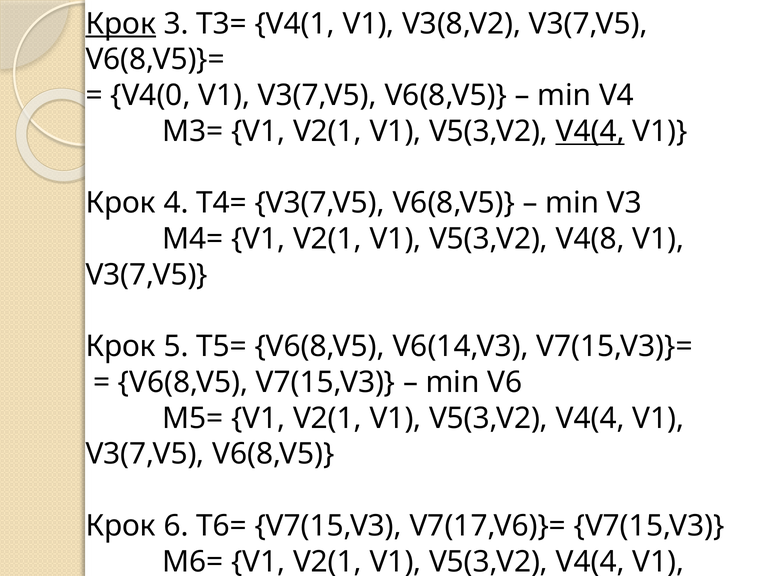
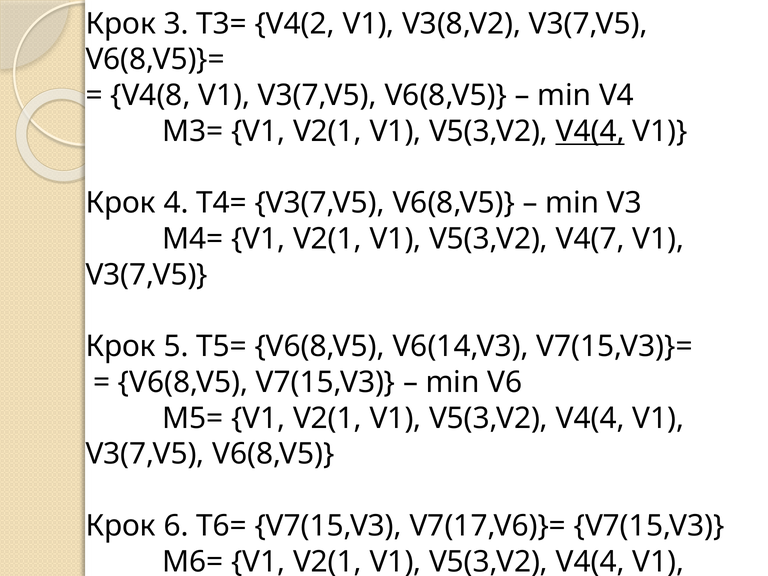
Крок at (121, 24) underline: present -> none
V4(1: V4(1 -> V4(2
V4(0: V4(0 -> V4(8
V4(8: V4(8 -> V4(7
